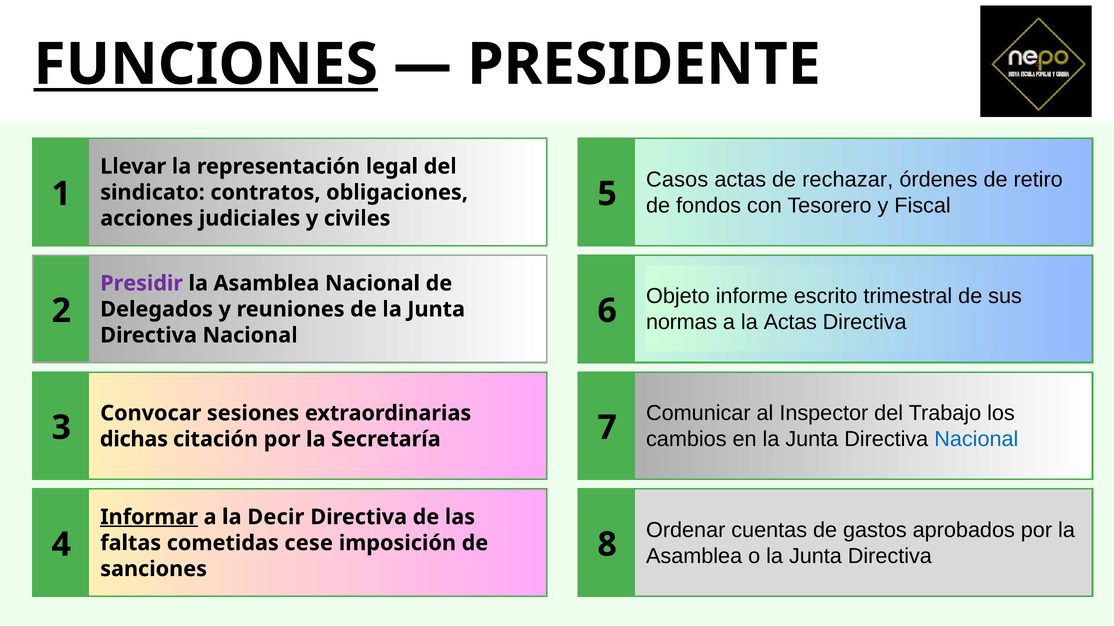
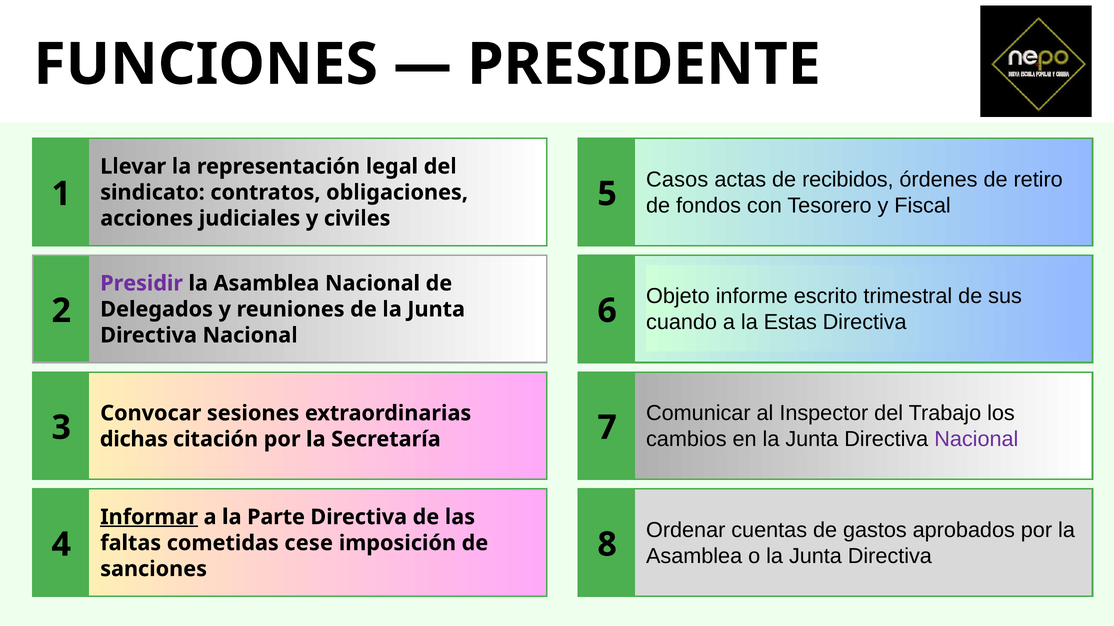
FUNCIONES underline: present -> none
rechazar: rechazar -> recibidos
normas: normas -> cuando
la Actas: Actas -> Estas
Nacional at (976, 440) colour: blue -> purple
Decir: Decir -> Parte
